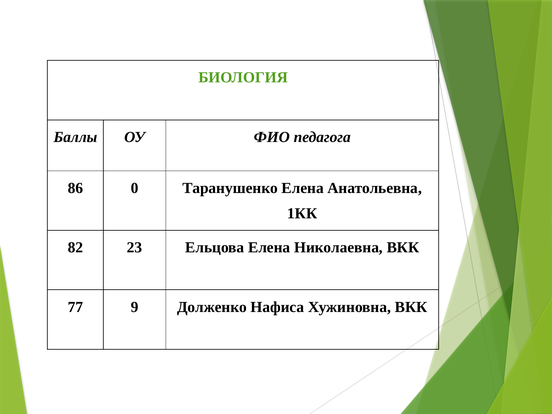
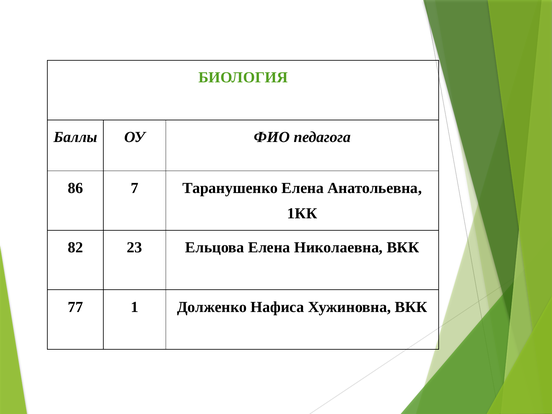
0: 0 -> 7
9: 9 -> 1
